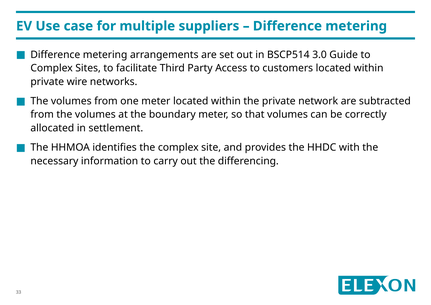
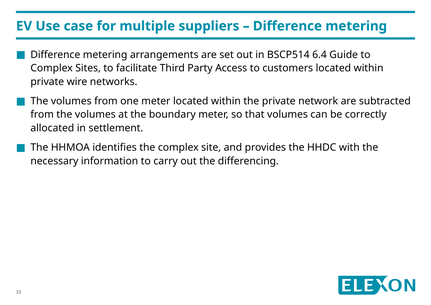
3.0: 3.0 -> 6.4
